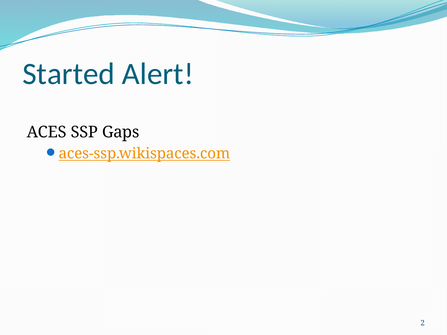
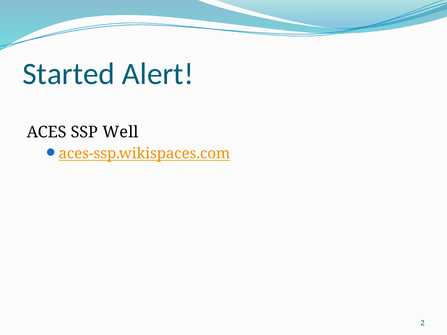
Gaps: Gaps -> Well
